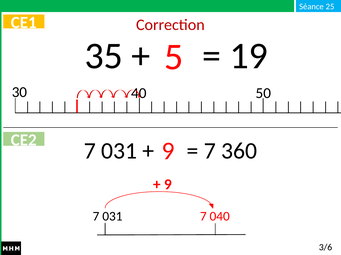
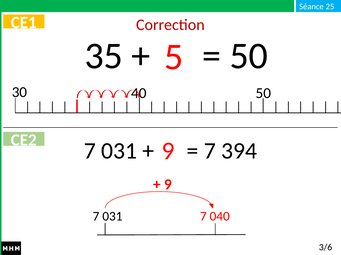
19 at (249, 56): 19 -> 50
360: 360 -> 394
